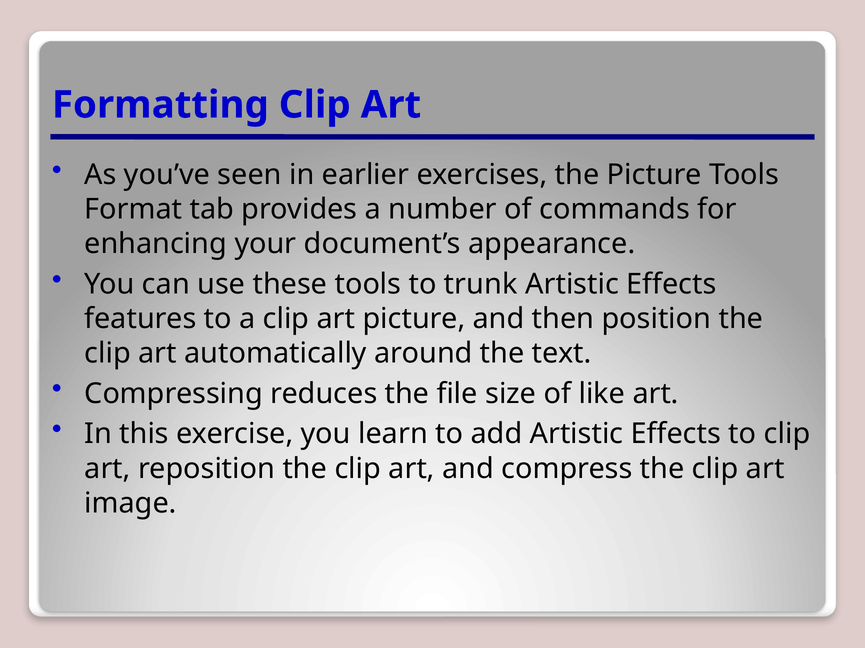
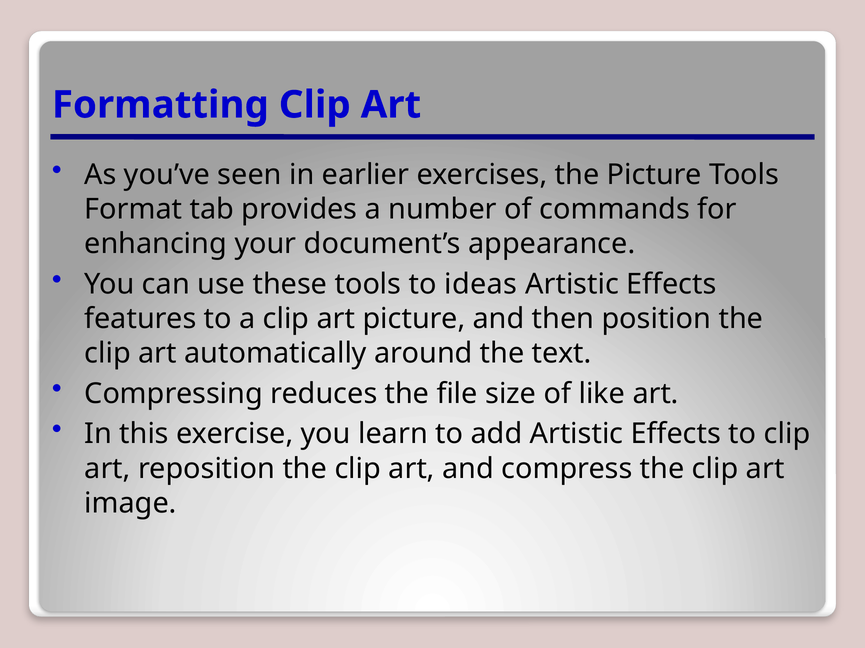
trunk: trunk -> ideas
